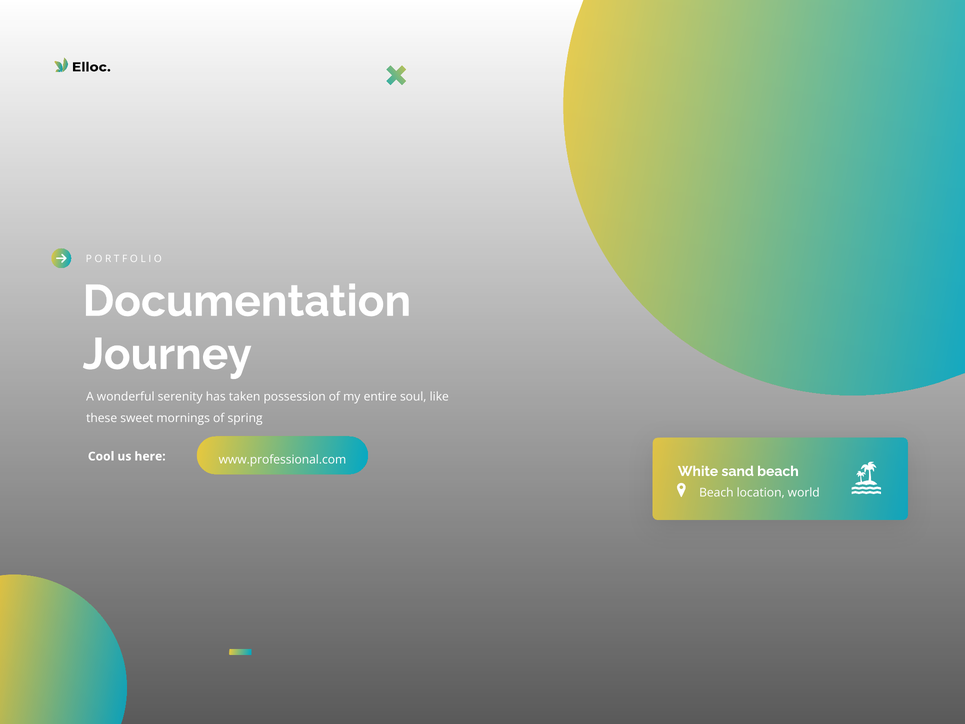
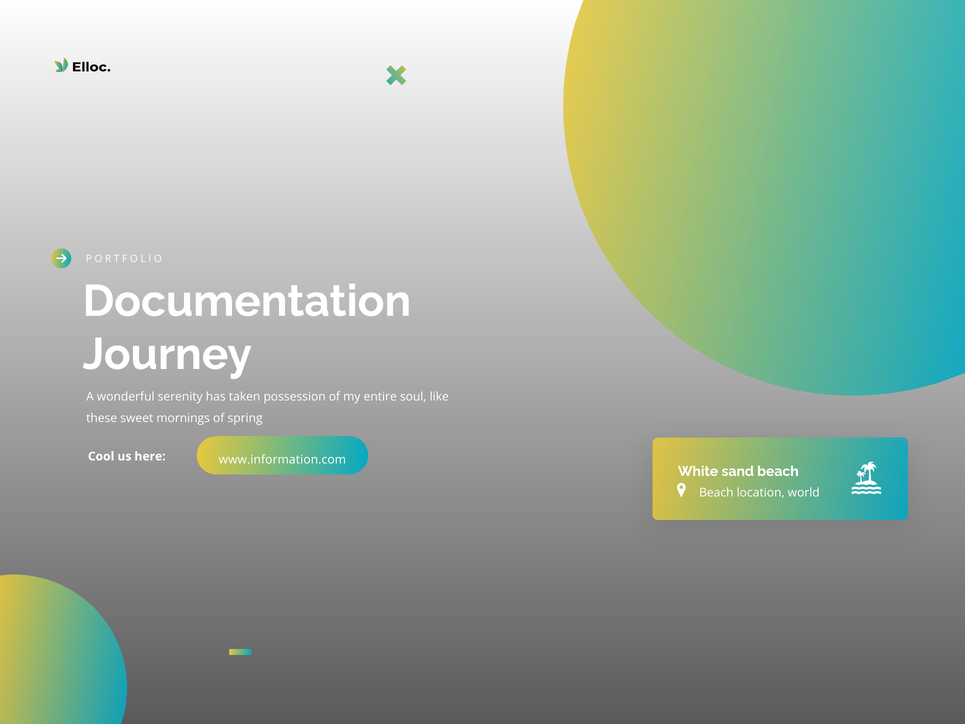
www.professional.com: www.professional.com -> www.information.com
